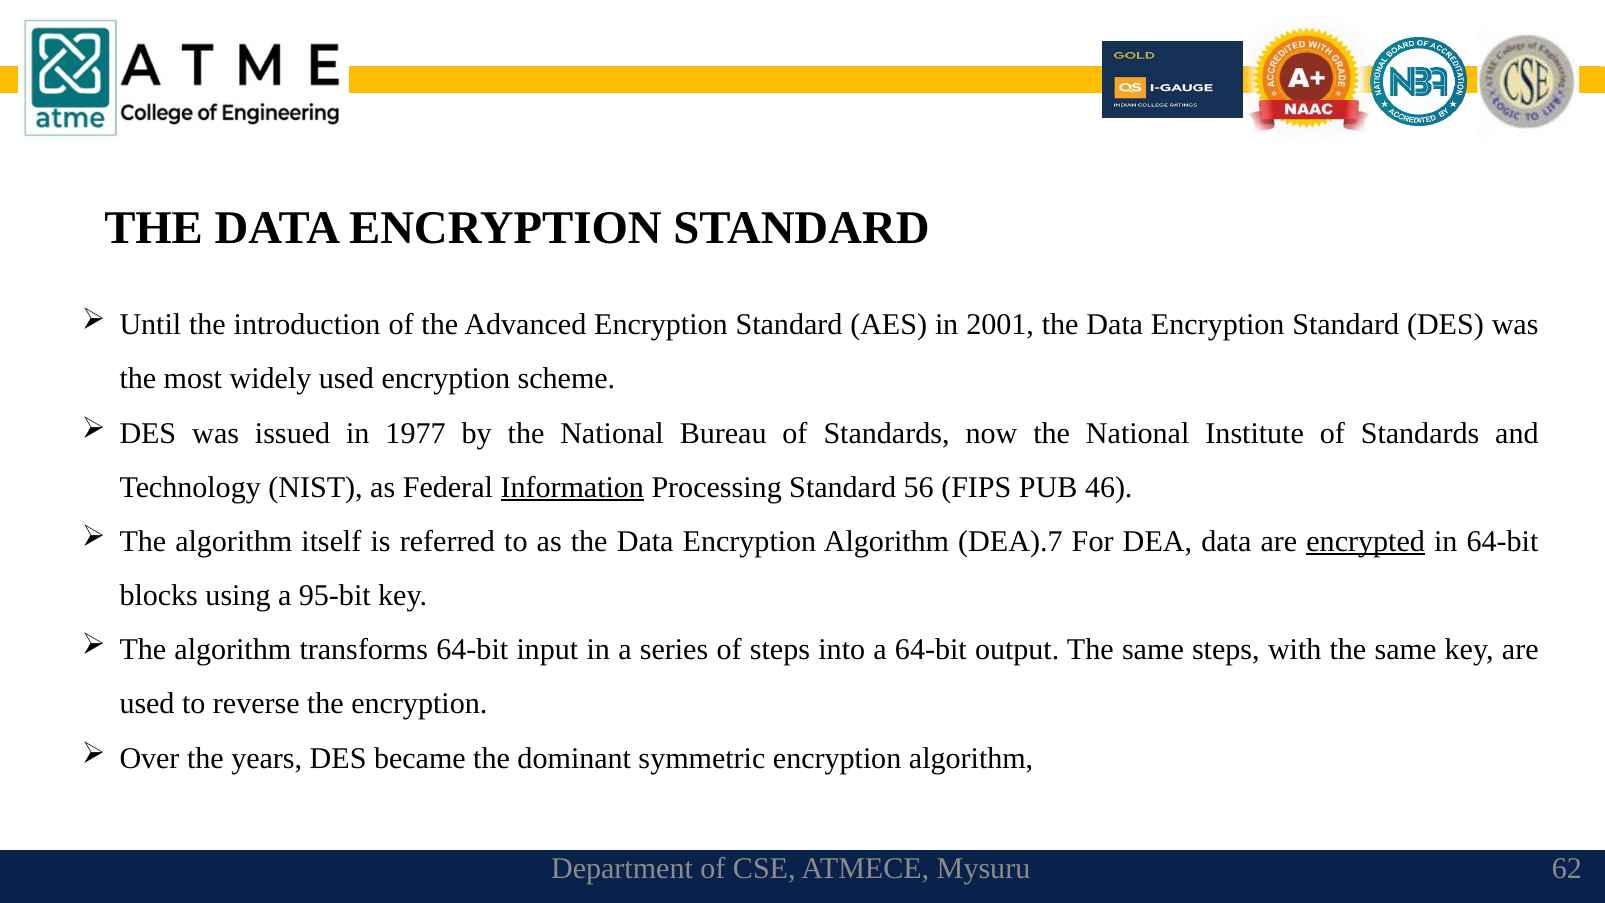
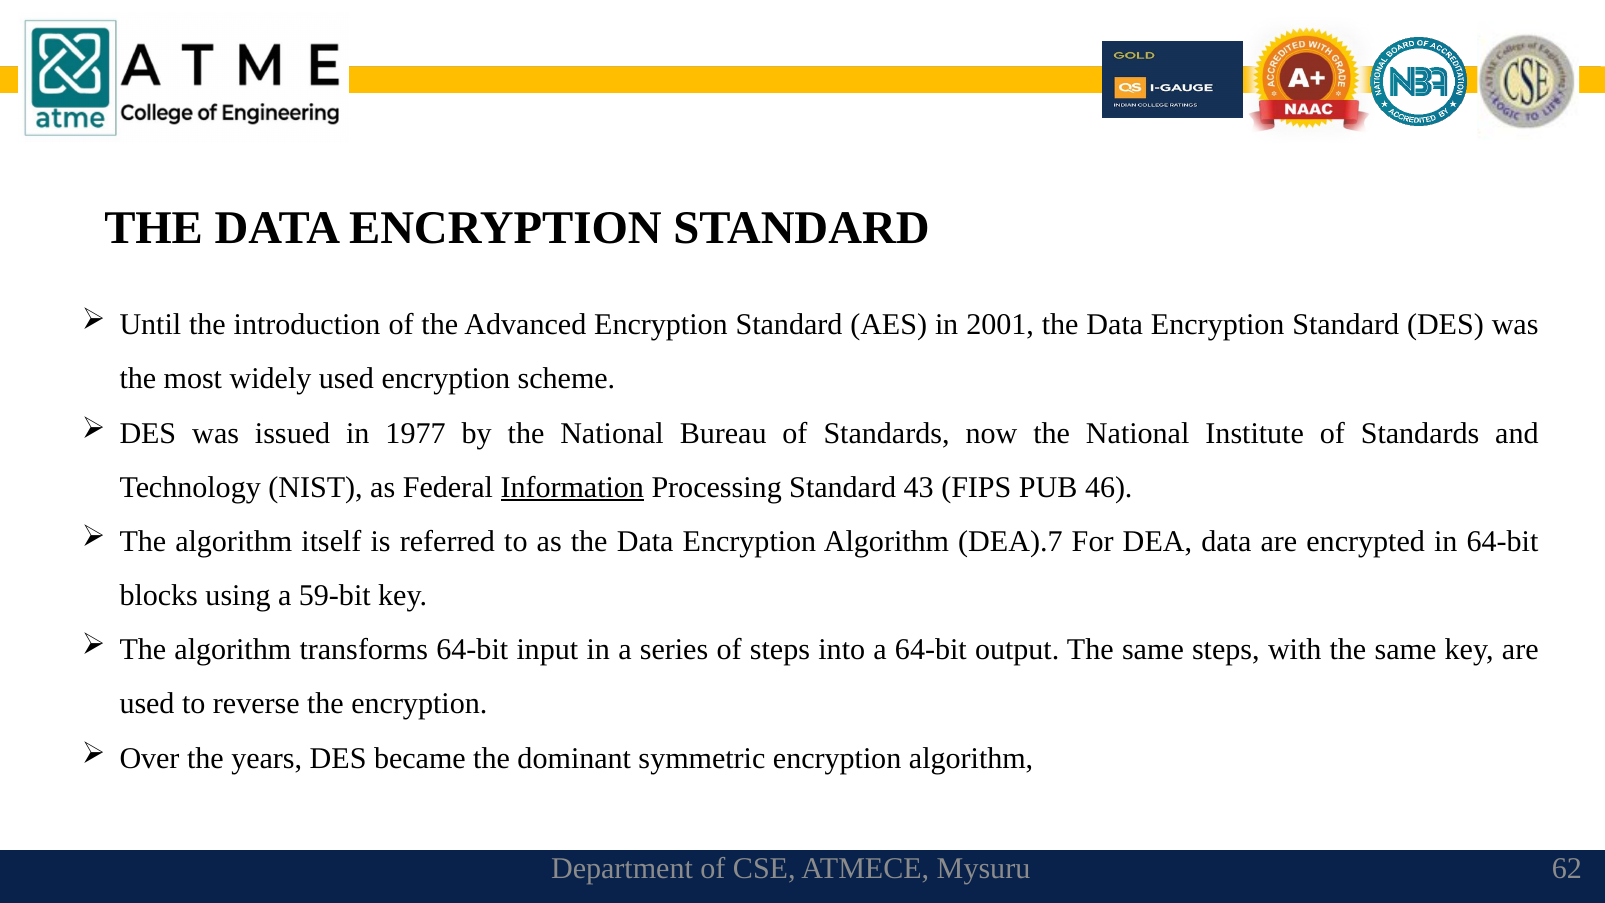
56: 56 -> 43
encrypted underline: present -> none
95-bit: 95-bit -> 59-bit
